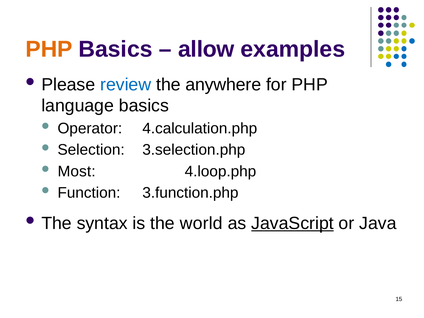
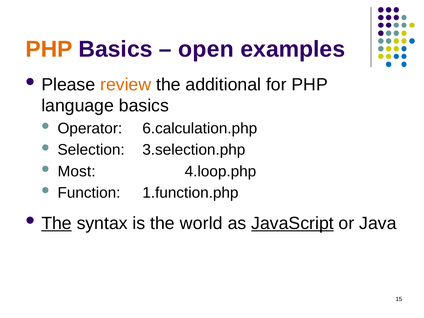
allow: allow -> open
review colour: blue -> orange
anywhere: anywhere -> additional
4.calculation.php: 4.calculation.php -> 6.calculation.php
3.function.php: 3.function.php -> 1.function.php
The at (57, 223) underline: none -> present
